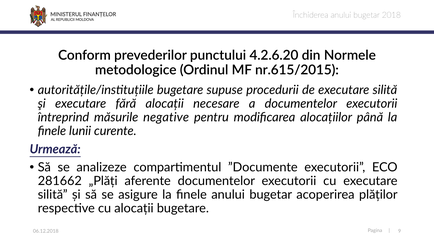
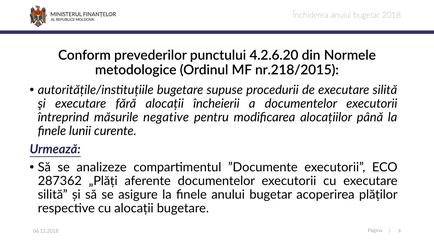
nr.615/2015: nr.615/2015 -> nr.218/2015
necesare: necesare -> încheierii
281662: 281662 -> 287362
